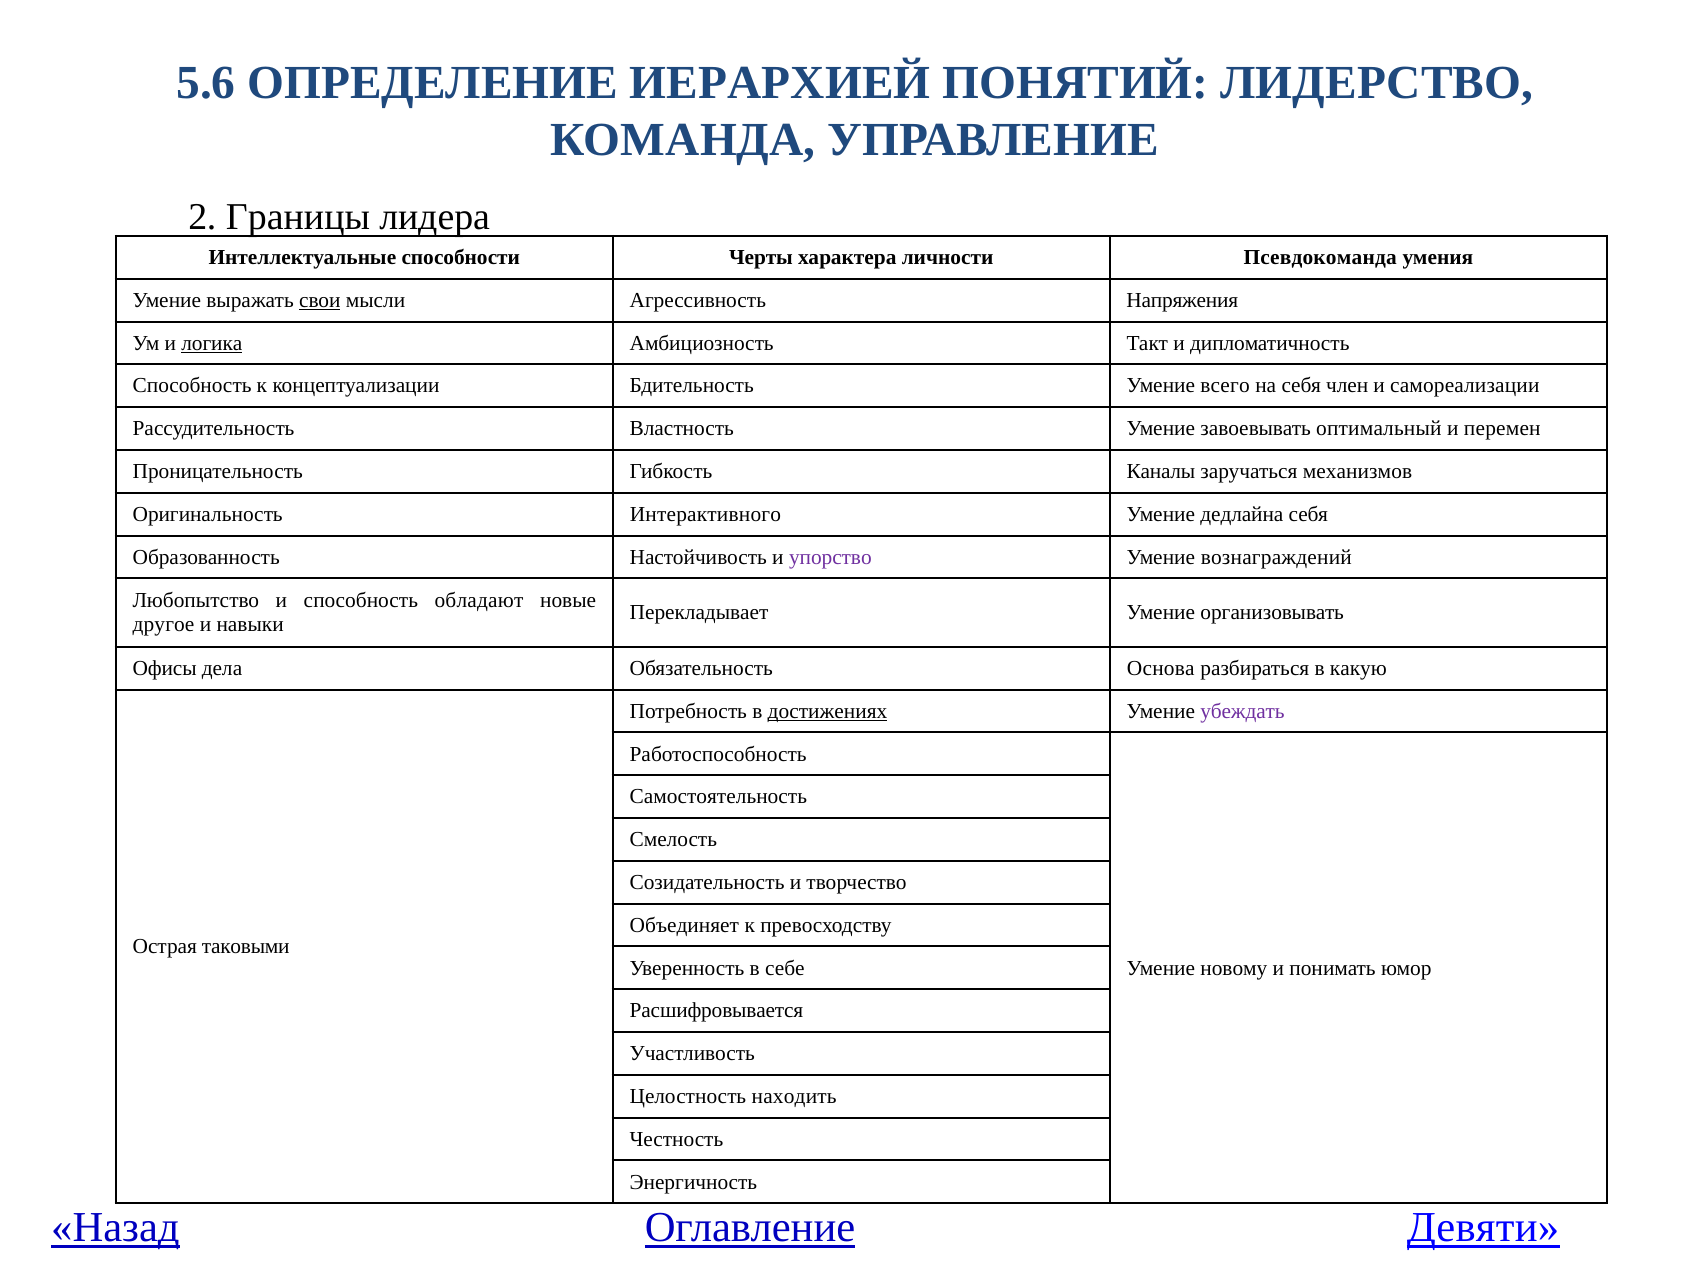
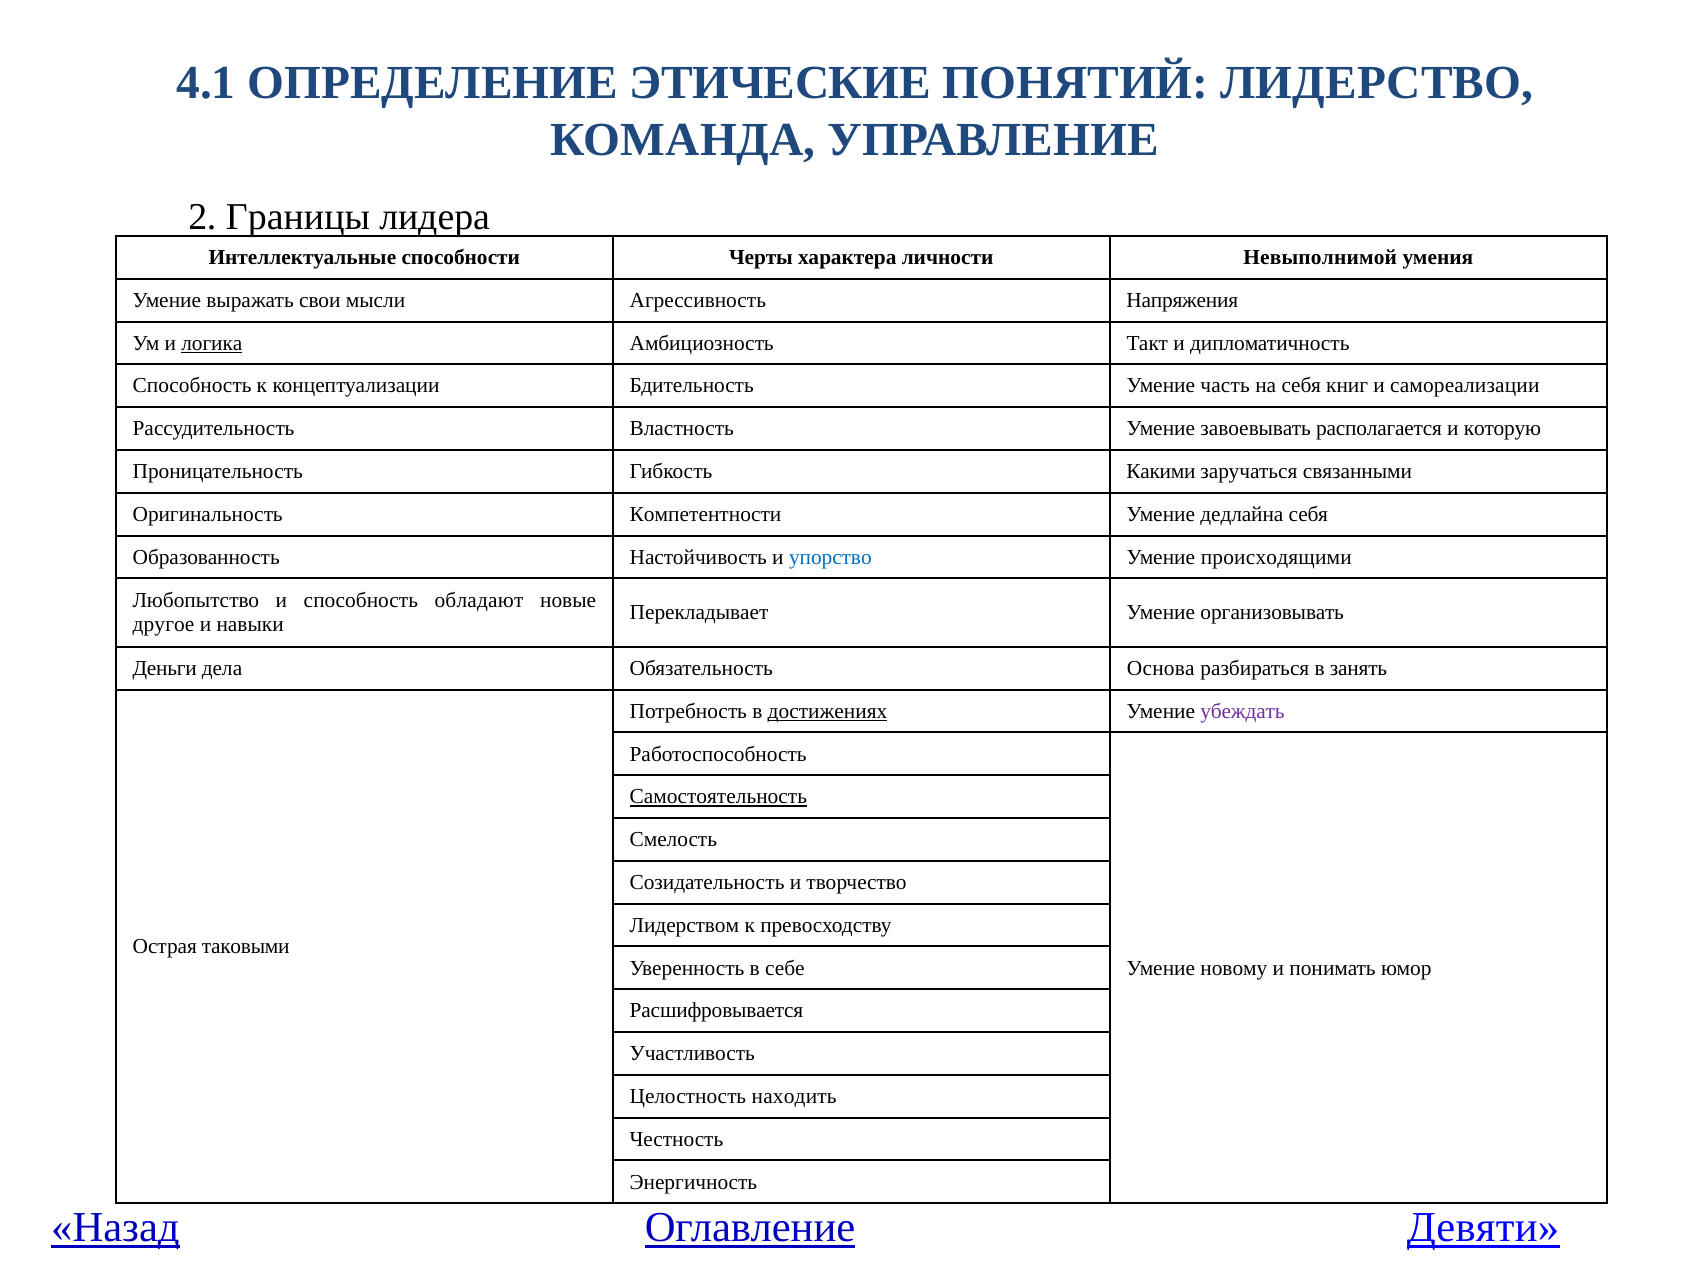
5.6: 5.6 -> 4.1
ИЕРАРХИЕЙ: ИЕРАРХИЕЙ -> ЭТИЧЕСКИЕ
Псевдокоманда: Псевдокоманда -> Невыполнимой
свои underline: present -> none
всего: всего -> часть
член: член -> книг
оптимальный: оптимальный -> располагается
перемен: перемен -> которую
Каналы: Каналы -> Какими
механизмов: механизмов -> связанными
Интерактивного: Интерактивного -> Компетентности
упорство colour: purple -> blue
вознаграждений: вознаграждений -> происходящими
Офисы: Офисы -> Деньги
какую: какую -> занять
Самостоятельность underline: none -> present
Объединяет: Объединяет -> Лидерством
